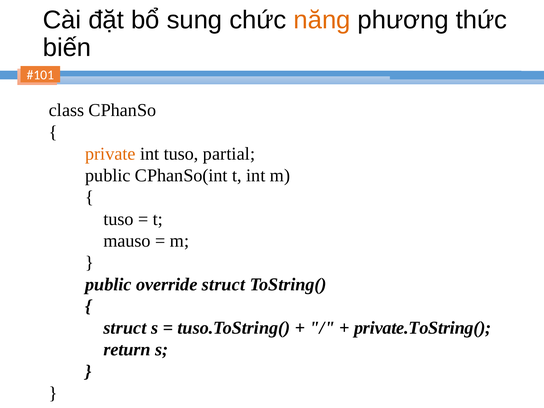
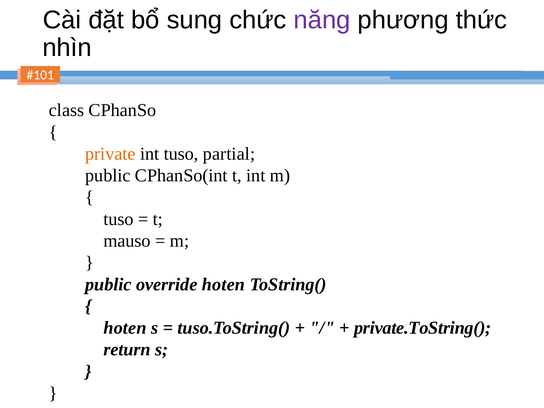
năng colour: orange -> purple
biến: biến -> nhìn
override struct: struct -> hoten
struct at (125, 328): struct -> hoten
